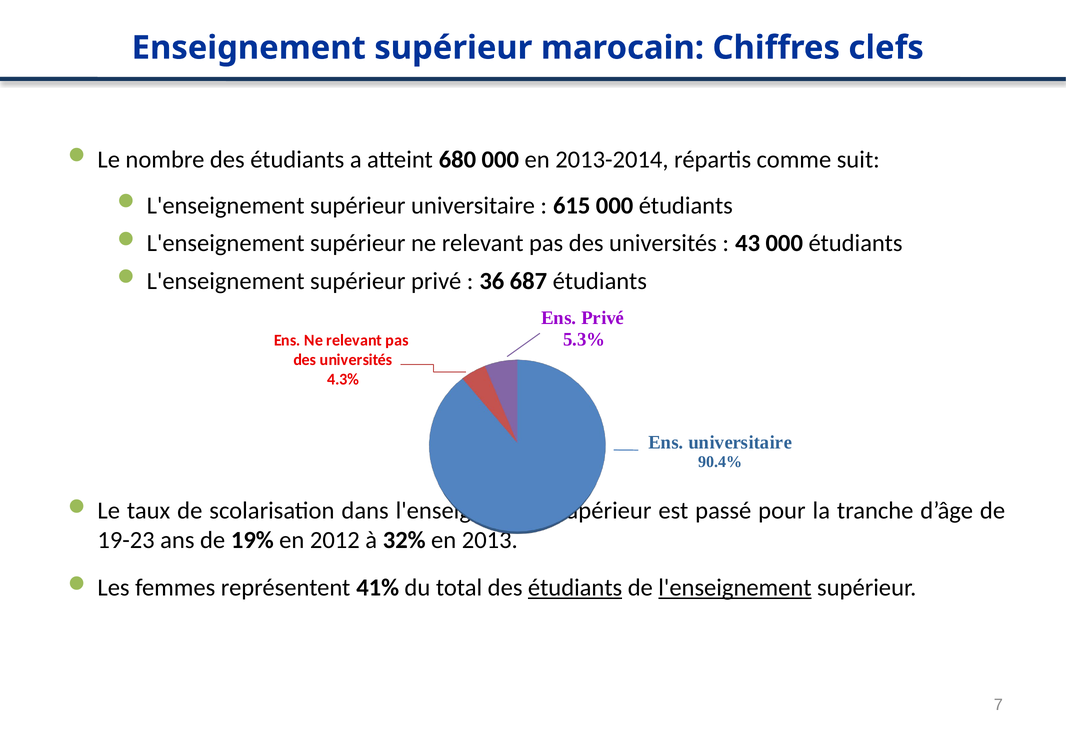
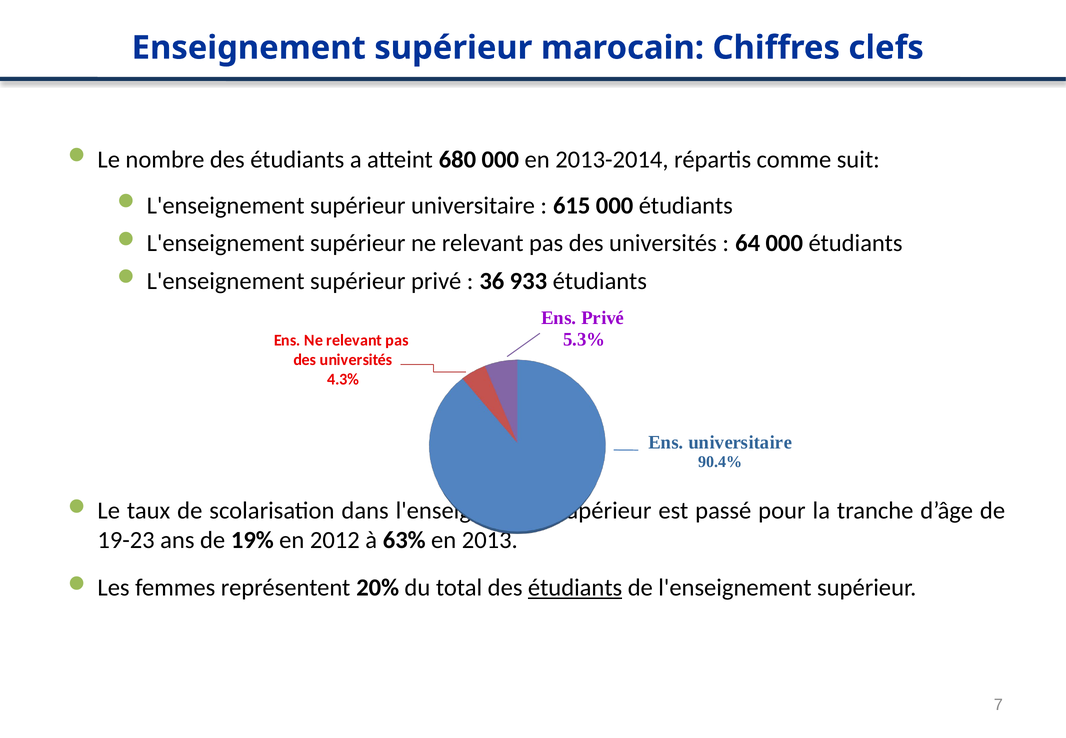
43: 43 -> 64
687: 687 -> 933
32%: 32% -> 63%
41%: 41% -> 20%
l'enseignement at (735, 588) underline: present -> none
